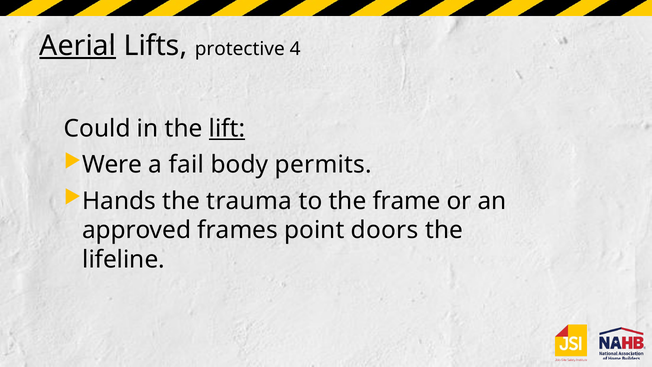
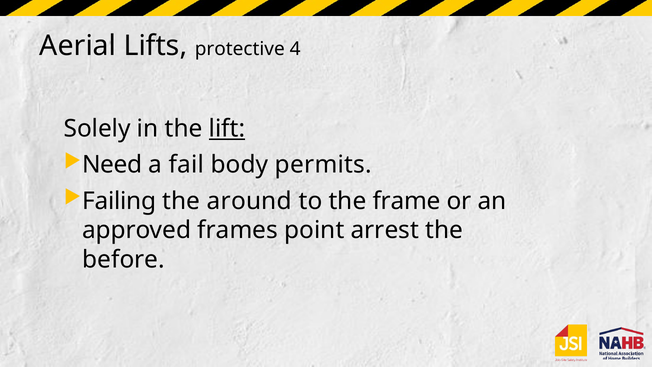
Aerial underline: present -> none
Could: Could -> Solely
Were: Were -> Need
Hands: Hands -> Failing
trauma: trauma -> around
doors: doors -> arrest
lifeline: lifeline -> before
